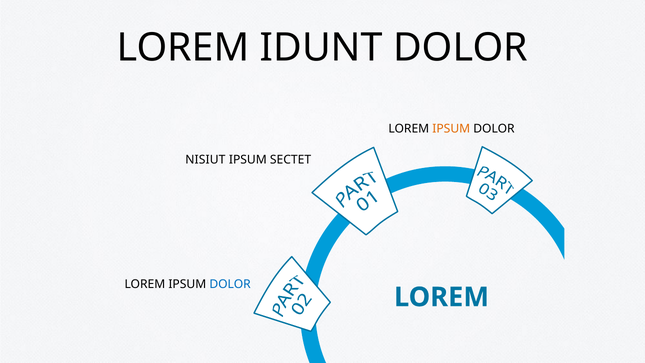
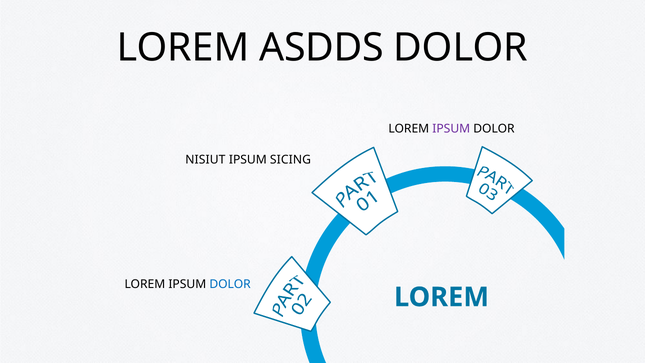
IDUNT: IDUNT -> ASDDS
IPSUM at (451, 129) colour: orange -> purple
SECTET: SECTET -> SICING
